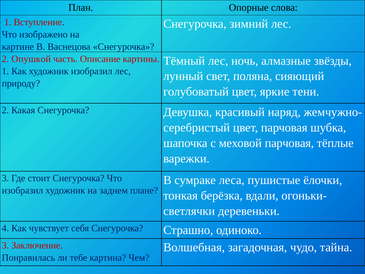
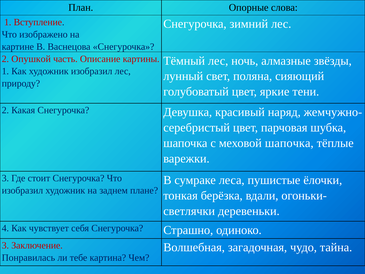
меховой парчовая: парчовая -> шапочка
